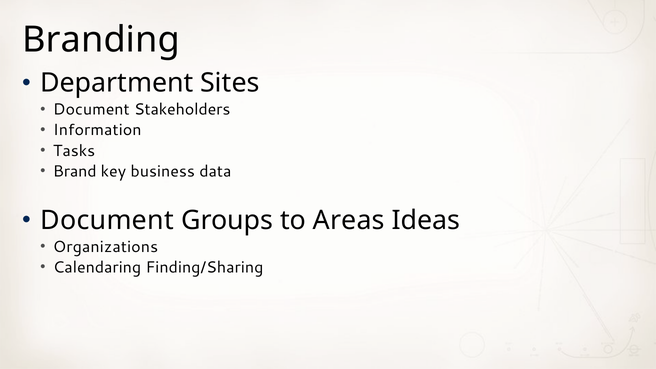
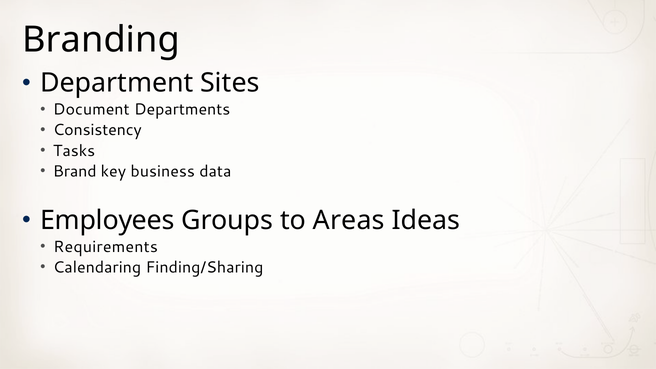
Stakeholders: Stakeholders -> Departments
Information: Information -> Consistency
Document at (107, 220): Document -> Employees
Organizations: Organizations -> Requirements
